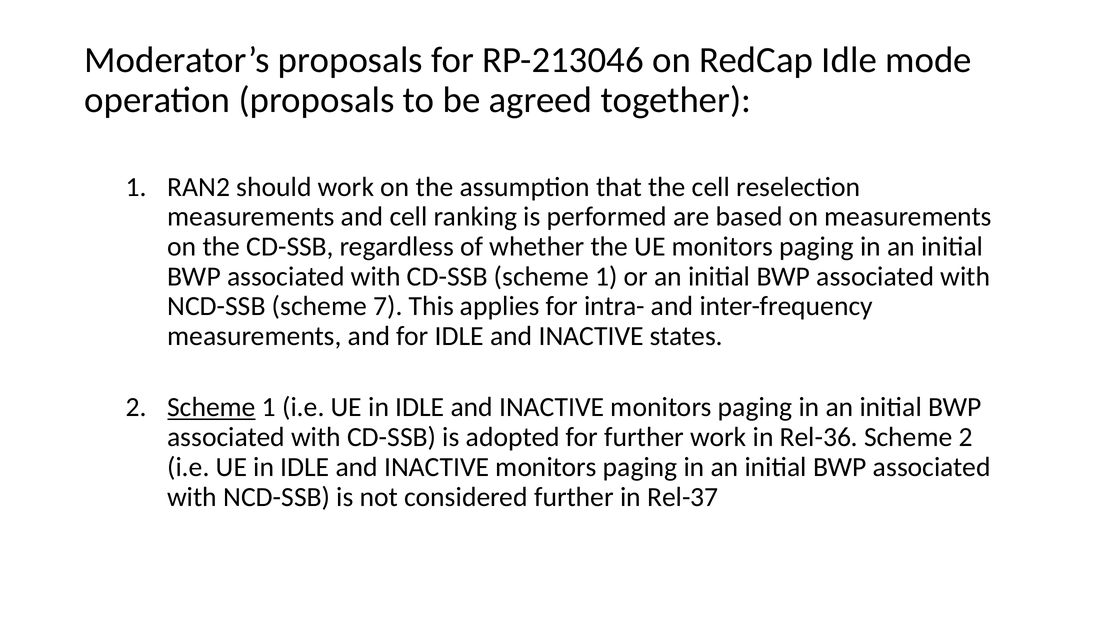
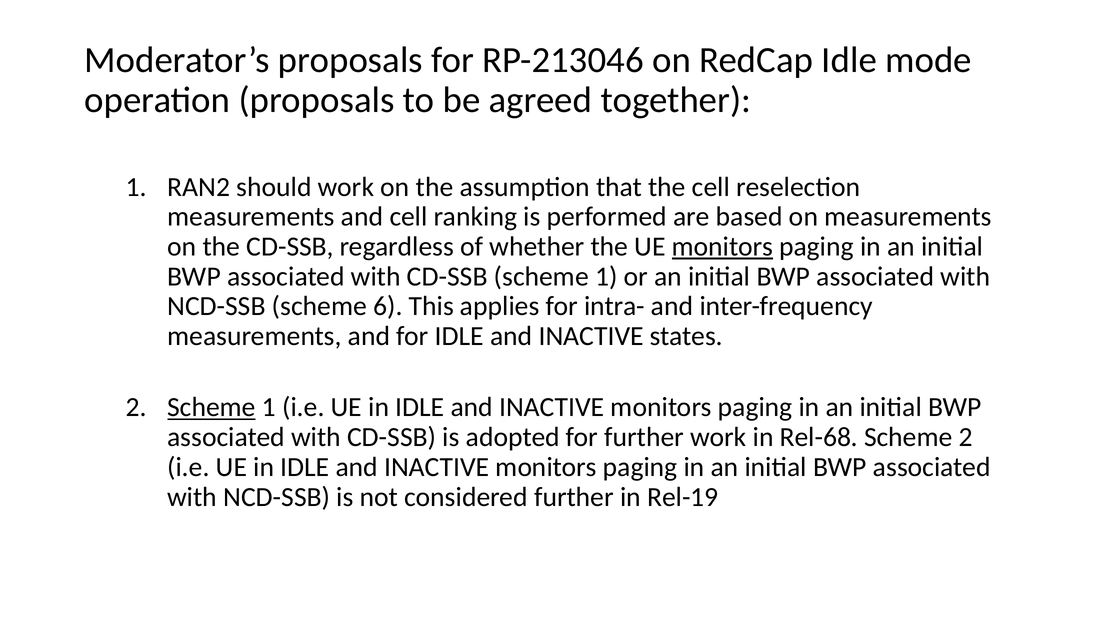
monitors at (723, 247) underline: none -> present
7: 7 -> 6
Rel-36: Rel-36 -> Rel-68
Rel-37: Rel-37 -> Rel-19
